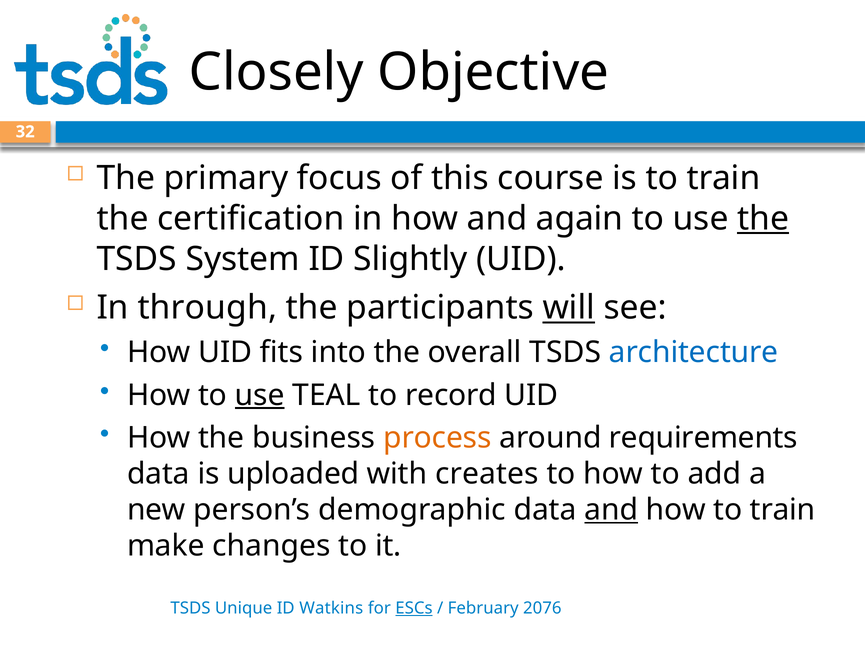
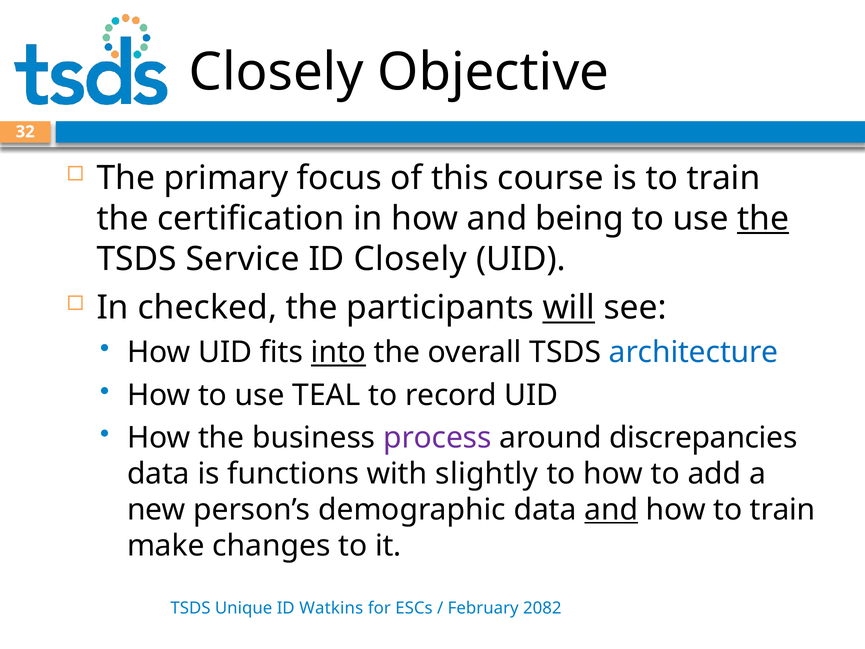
again: again -> being
System: System -> Service
ID Slightly: Slightly -> Closely
through: through -> checked
into underline: none -> present
use at (260, 395) underline: present -> none
process colour: orange -> purple
requirements: requirements -> discrepancies
uploaded: uploaded -> functions
creates: creates -> slightly
ESCs underline: present -> none
2076: 2076 -> 2082
